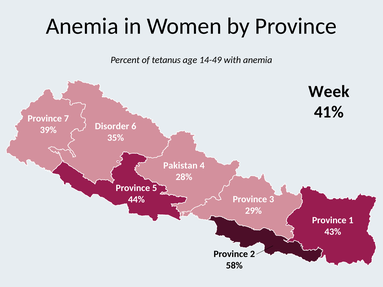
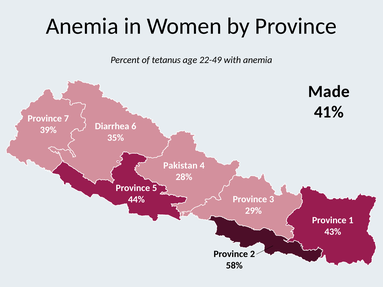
14-49: 14-49 -> 22-49
Week: Week -> Made
Disorder: Disorder -> Diarrhea
